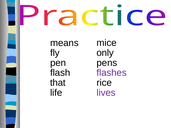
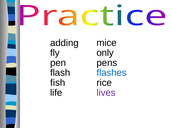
means: means -> adding
flashes colour: purple -> blue
that: that -> fish
